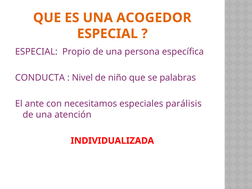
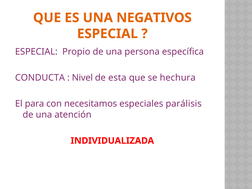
ACOGEDOR: ACOGEDOR -> NEGATIVOS
niño: niño -> esta
palabras: palabras -> hechura
ante: ante -> para
